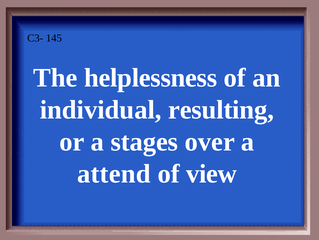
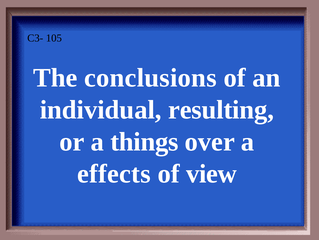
145: 145 -> 105
helplessness: helplessness -> conclusions
stages: stages -> things
attend: attend -> effects
